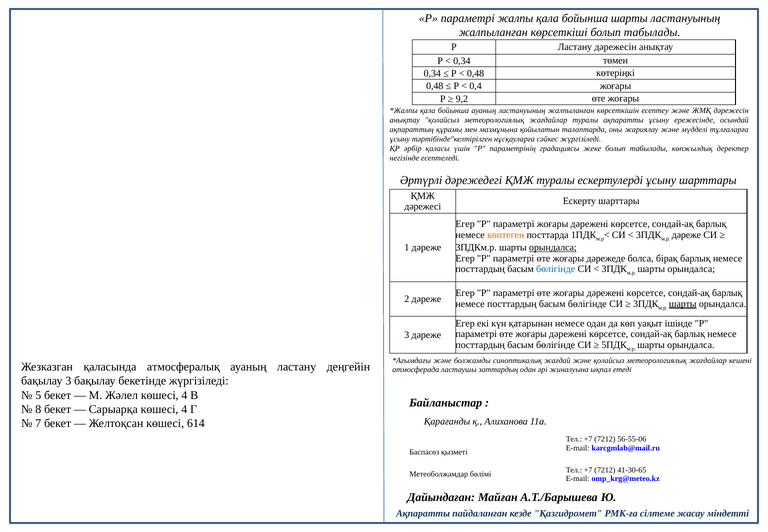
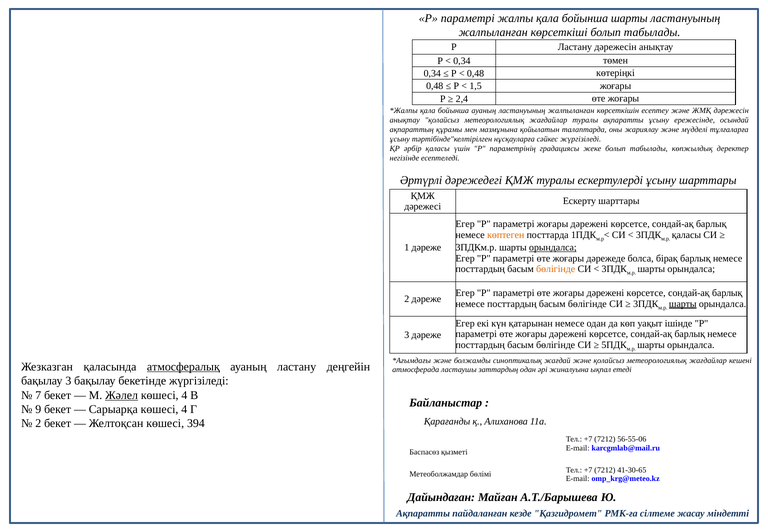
0,4: 0,4 -> 1,5
9,2: 9,2 -> 2,4
дәреже at (686, 235): дәреже -> қаласы
бөлігінде at (556, 269) colour: blue -> orange
атмосфералық underline: none -> present
5: 5 -> 7
Жәлел underline: none -> present
8: 8 -> 9
7 at (38, 423): 7 -> 2
614: 614 -> 394
